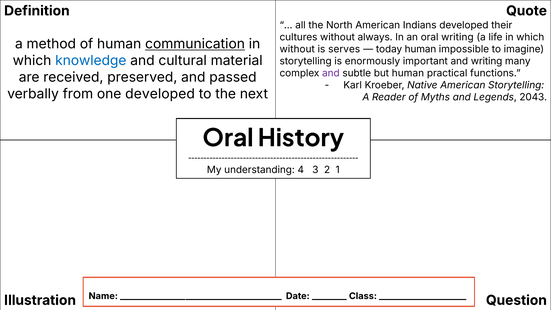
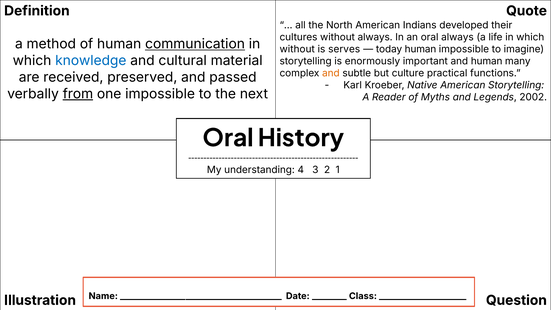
oral writing: writing -> always
and writing: writing -> human
and at (331, 73) colour: purple -> orange
but human: human -> culture
from underline: none -> present
one developed: developed -> impossible
2043: 2043 -> 2002
